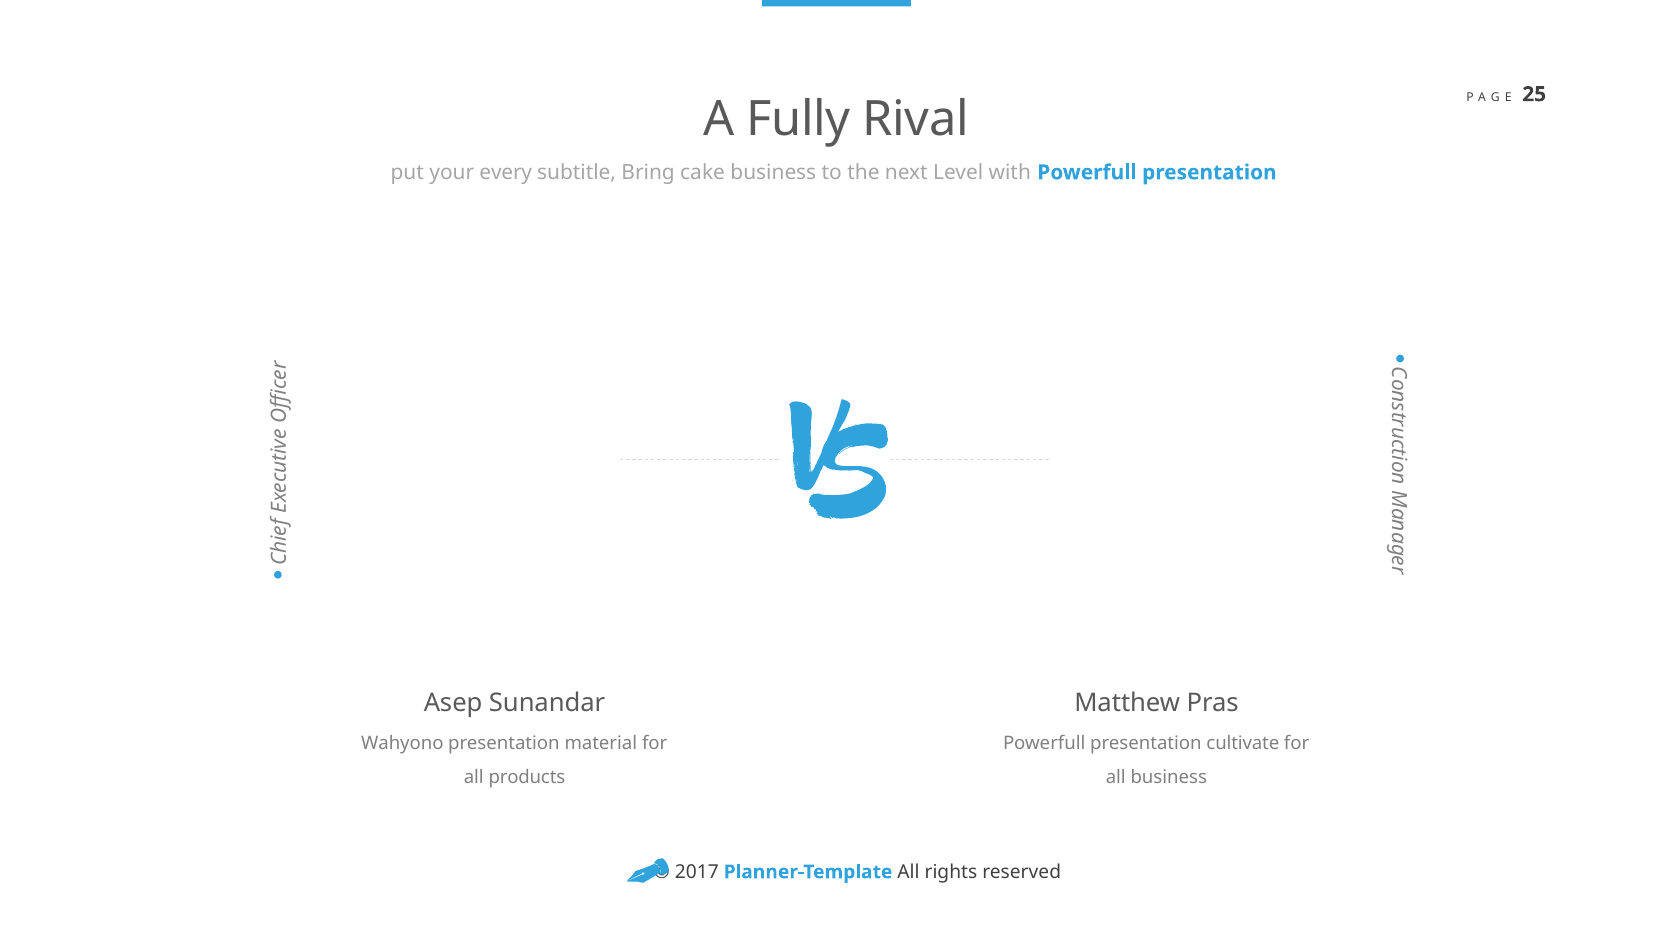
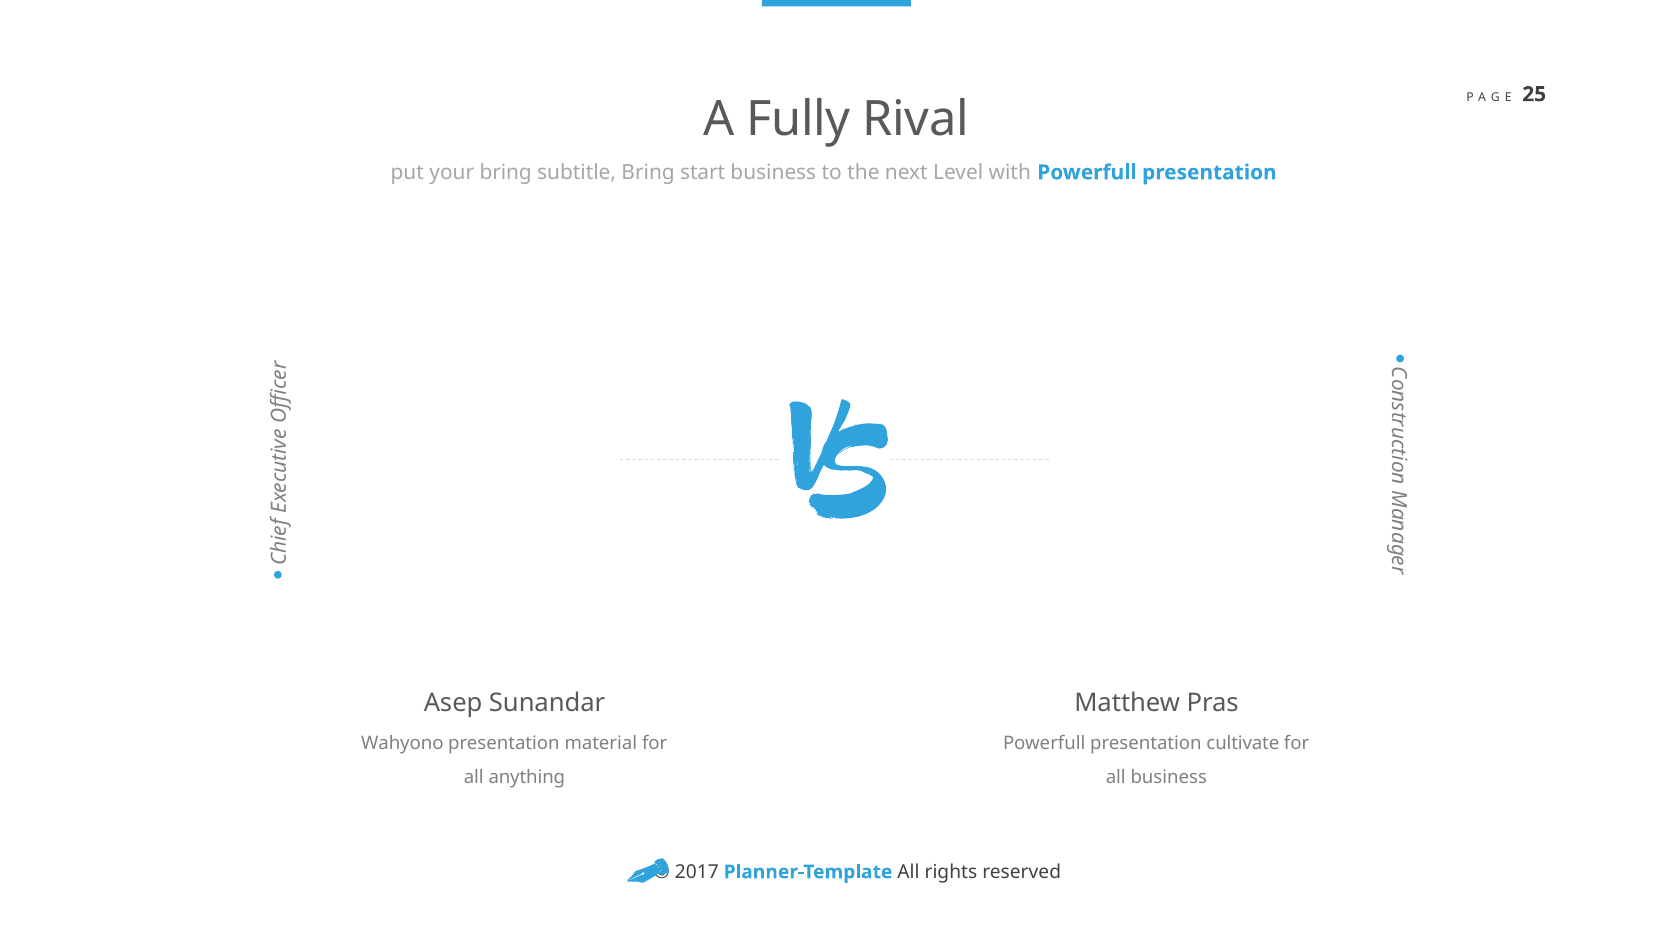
your every: every -> bring
cake: cake -> start
products: products -> anything
